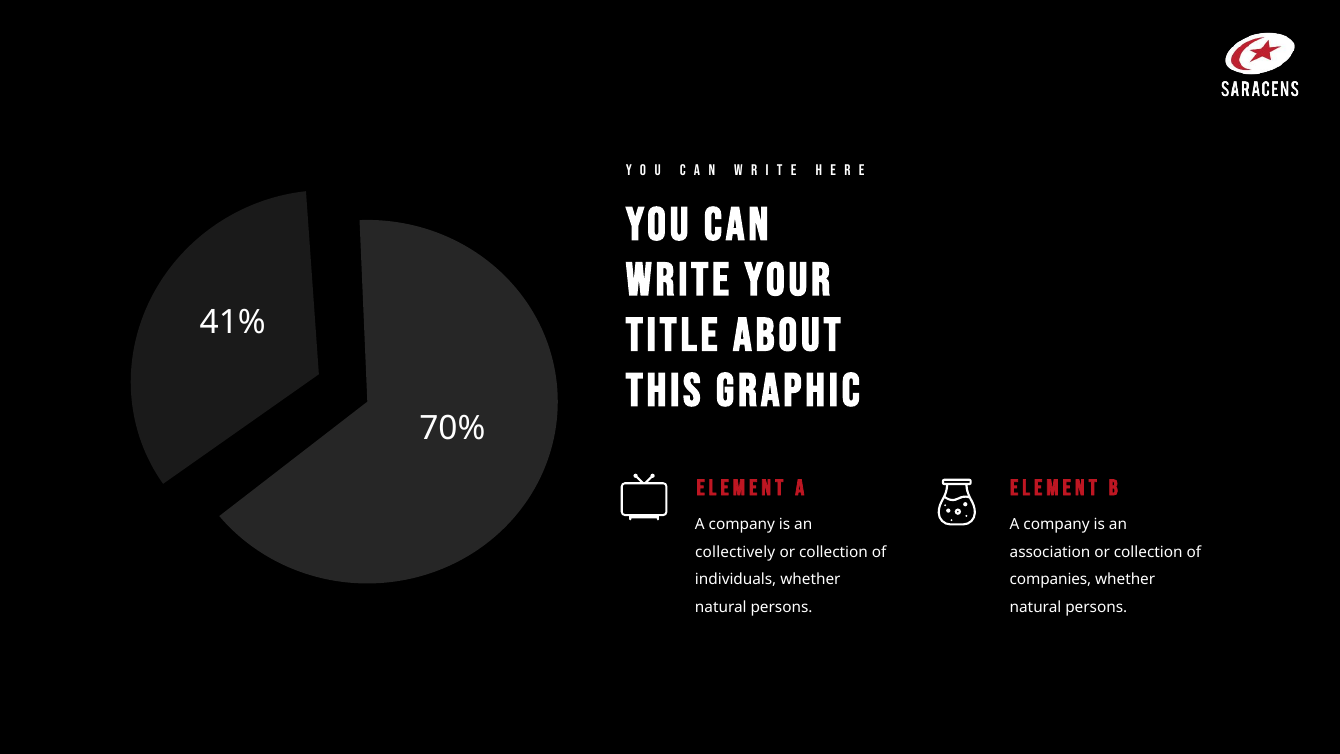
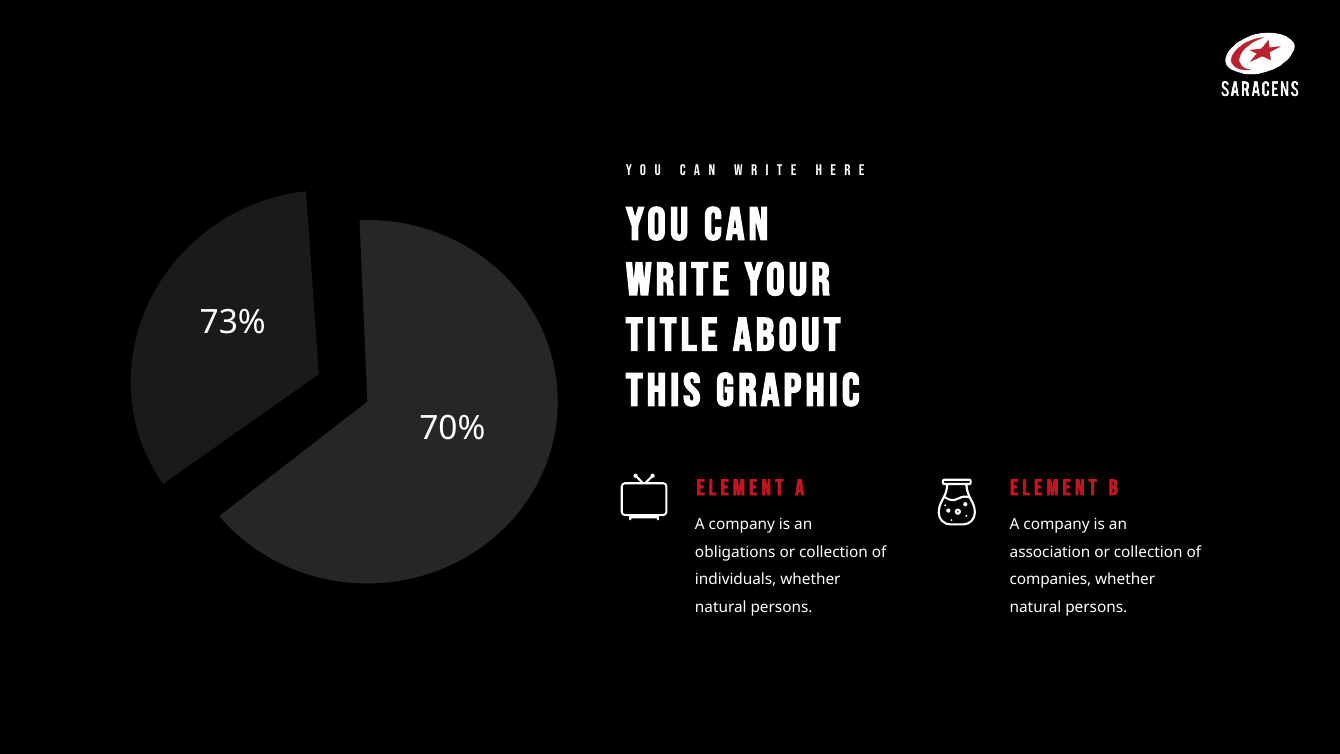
41%: 41% -> 73%
collectively: collectively -> obligations
